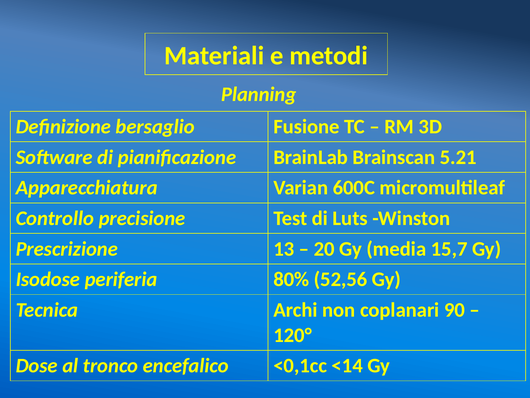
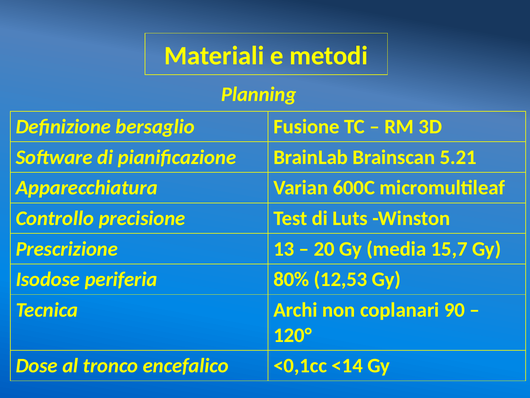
52,56: 52,56 -> 12,53
